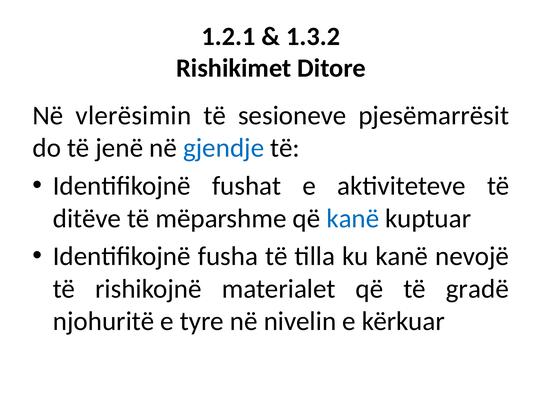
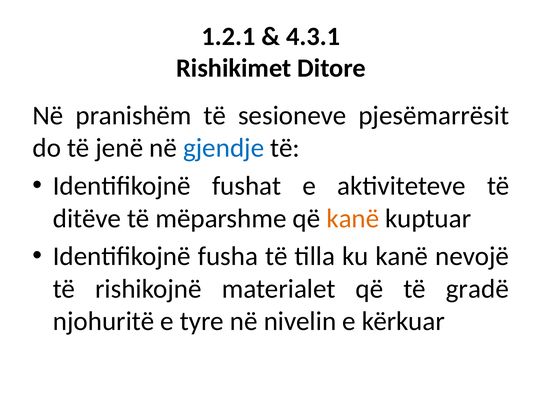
1.3.2: 1.3.2 -> 4.3.1
vlerësimin: vlerësimin -> pranishëm
kanë at (353, 219) colour: blue -> orange
